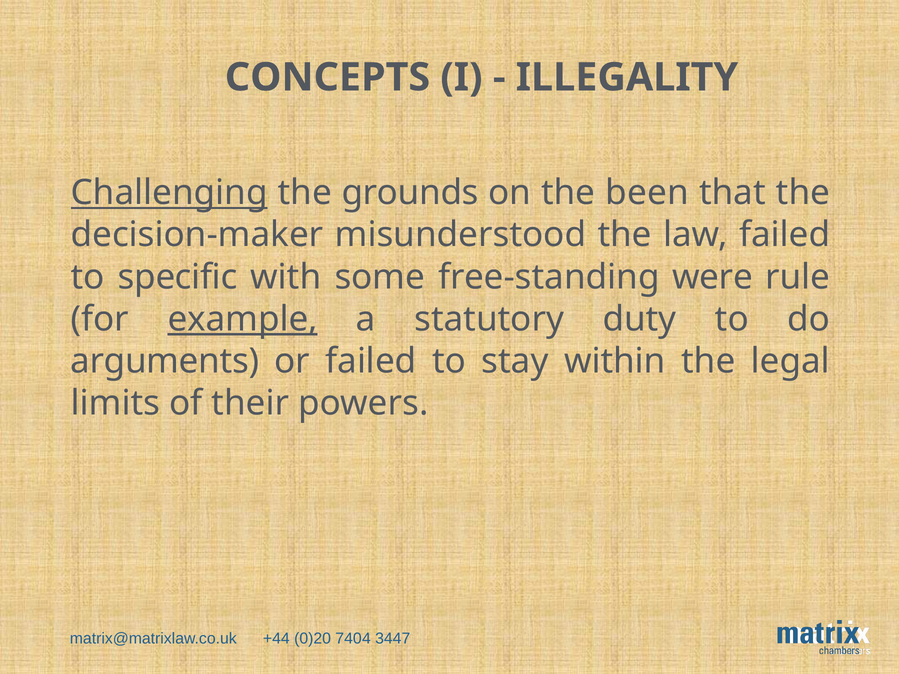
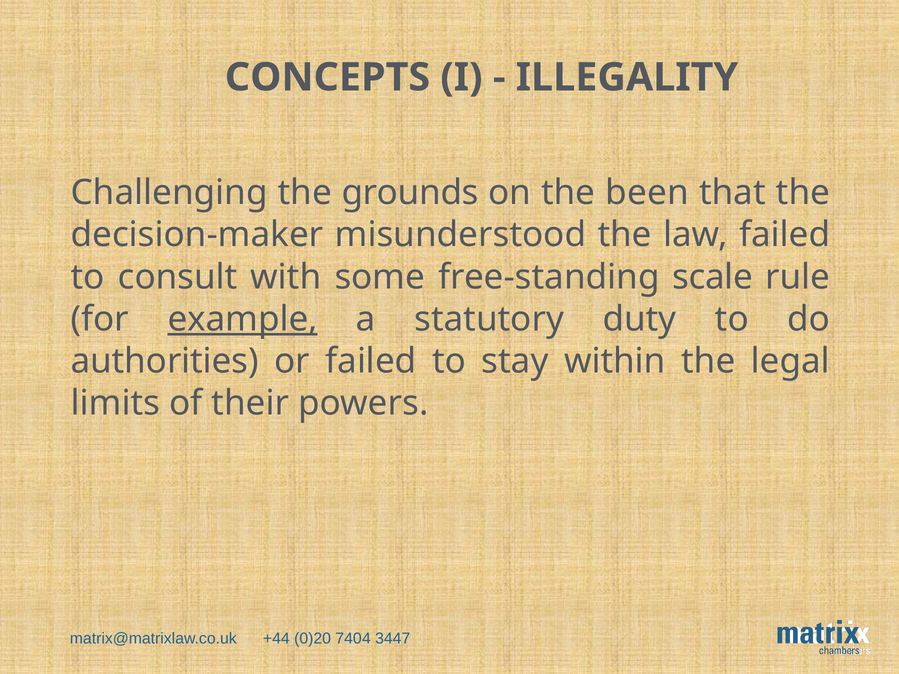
Challenging underline: present -> none
specific: specific -> consult
were: were -> scale
arguments: arguments -> authorities
